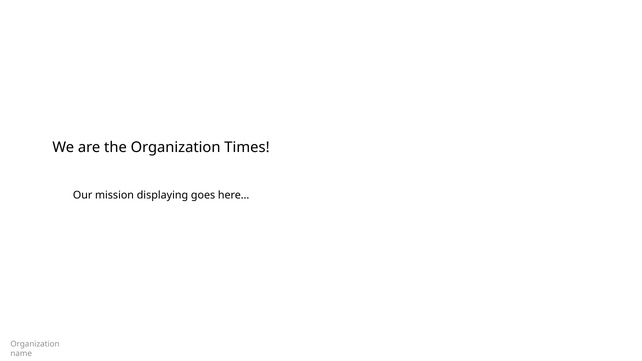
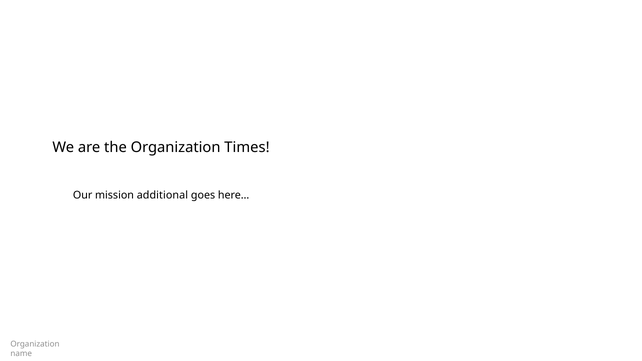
displaying: displaying -> additional
